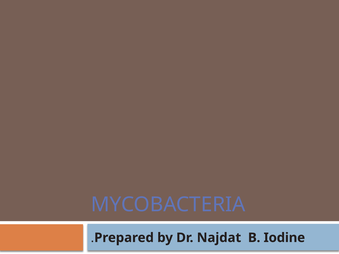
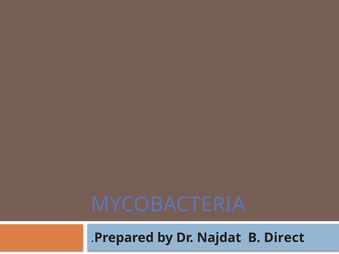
Iodine: Iodine -> Direct
